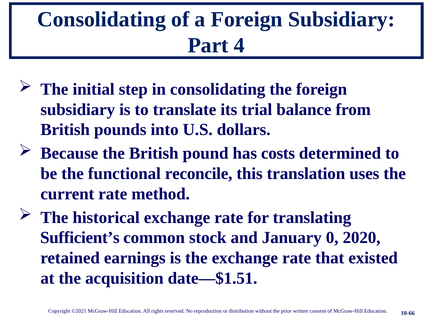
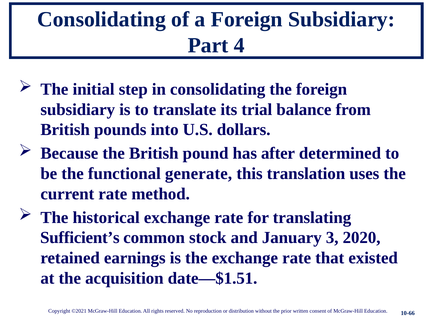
costs: costs -> after
reconcile: reconcile -> generate
0: 0 -> 3
